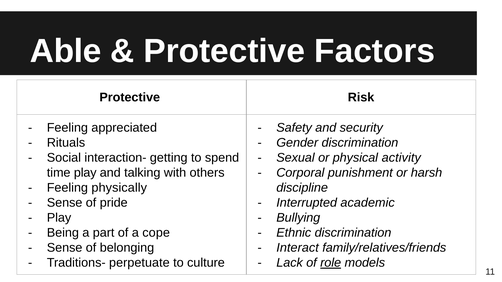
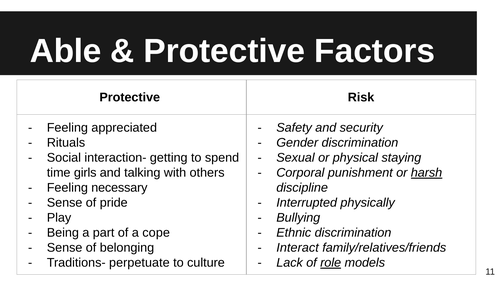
activity: activity -> staying
time play: play -> girls
harsh underline: none -> present
physically: physically -> necessary
academic: academic -> physically
